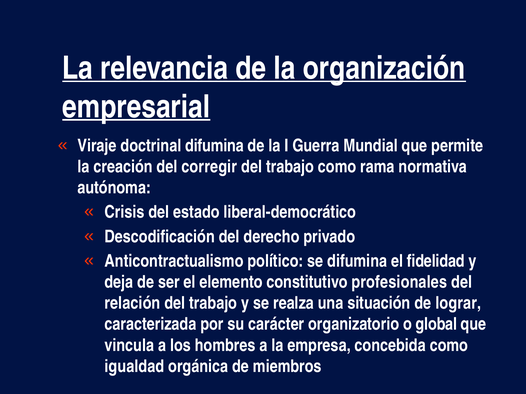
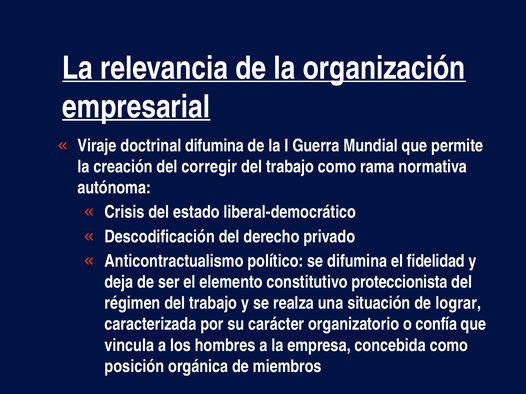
profesionales: profesionales -> proteccionista
relación: relación -> régimen
global: global -> confía
igualdad: igualdad -> posición
